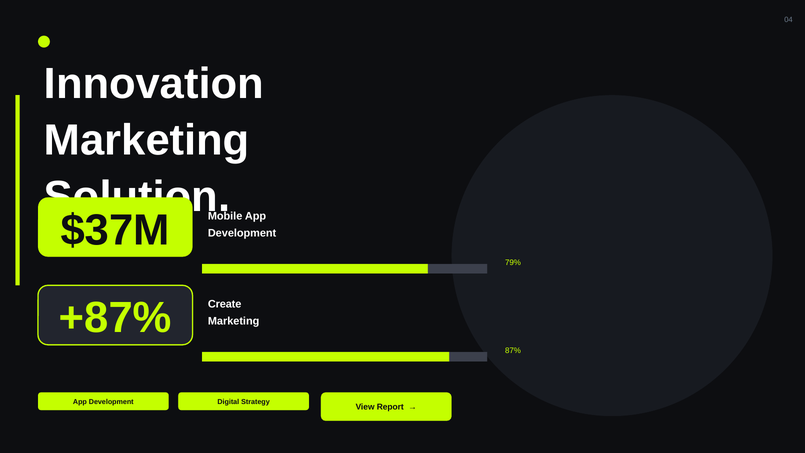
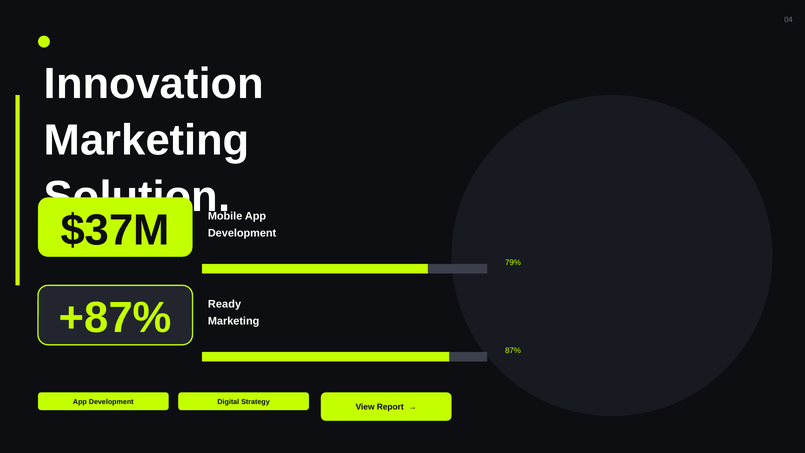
Create: Create -> Ready
